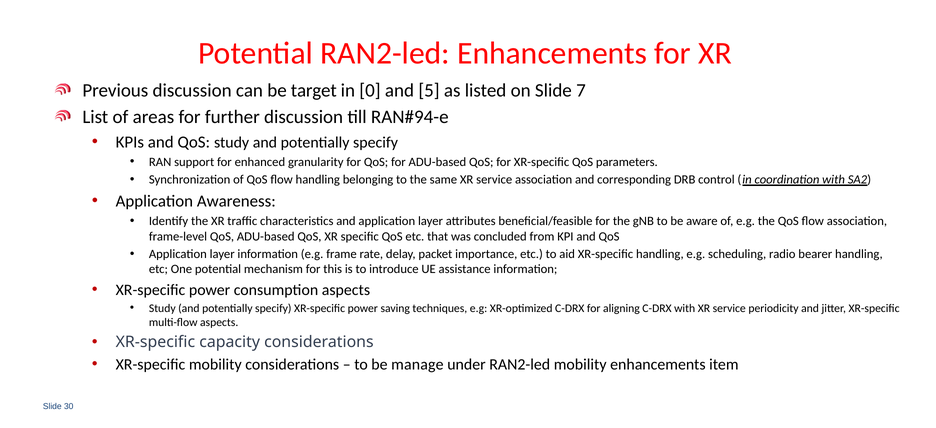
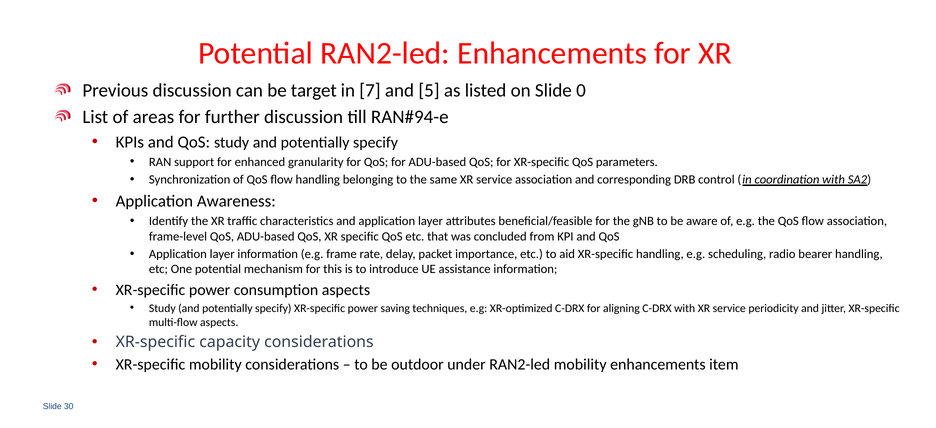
0: 0 -> 7
7: 7 -> 0
manage: manage -> outdoor
